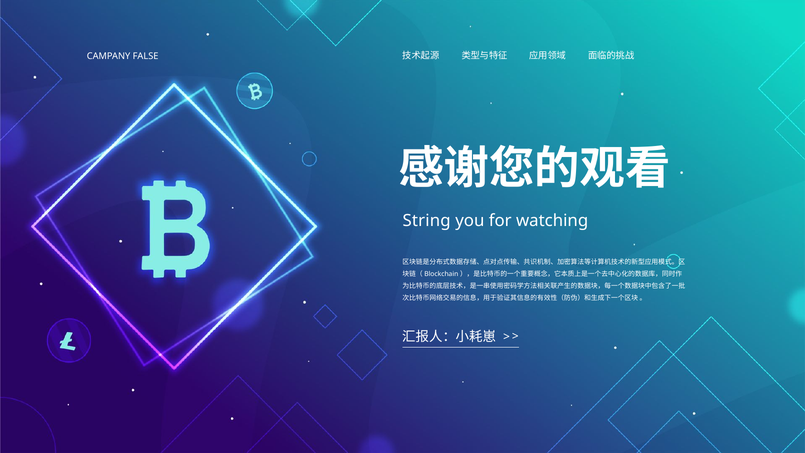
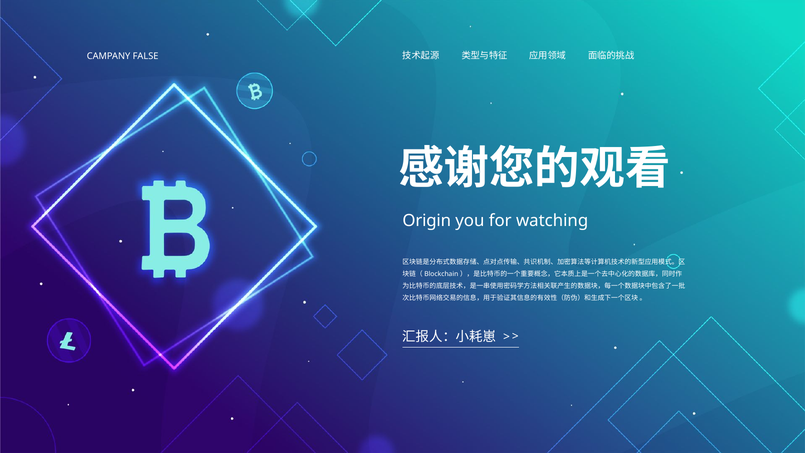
String: String -> Origin
